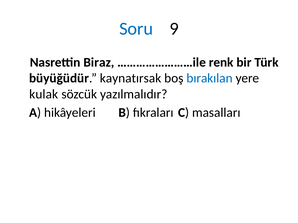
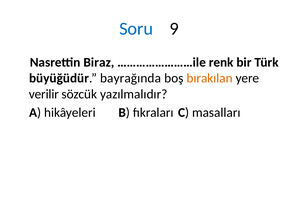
kaynatırsak: kaynatırsak -> bayrağında
bırakılan colour: blue -> orange
kulak: kulak -> verilir
